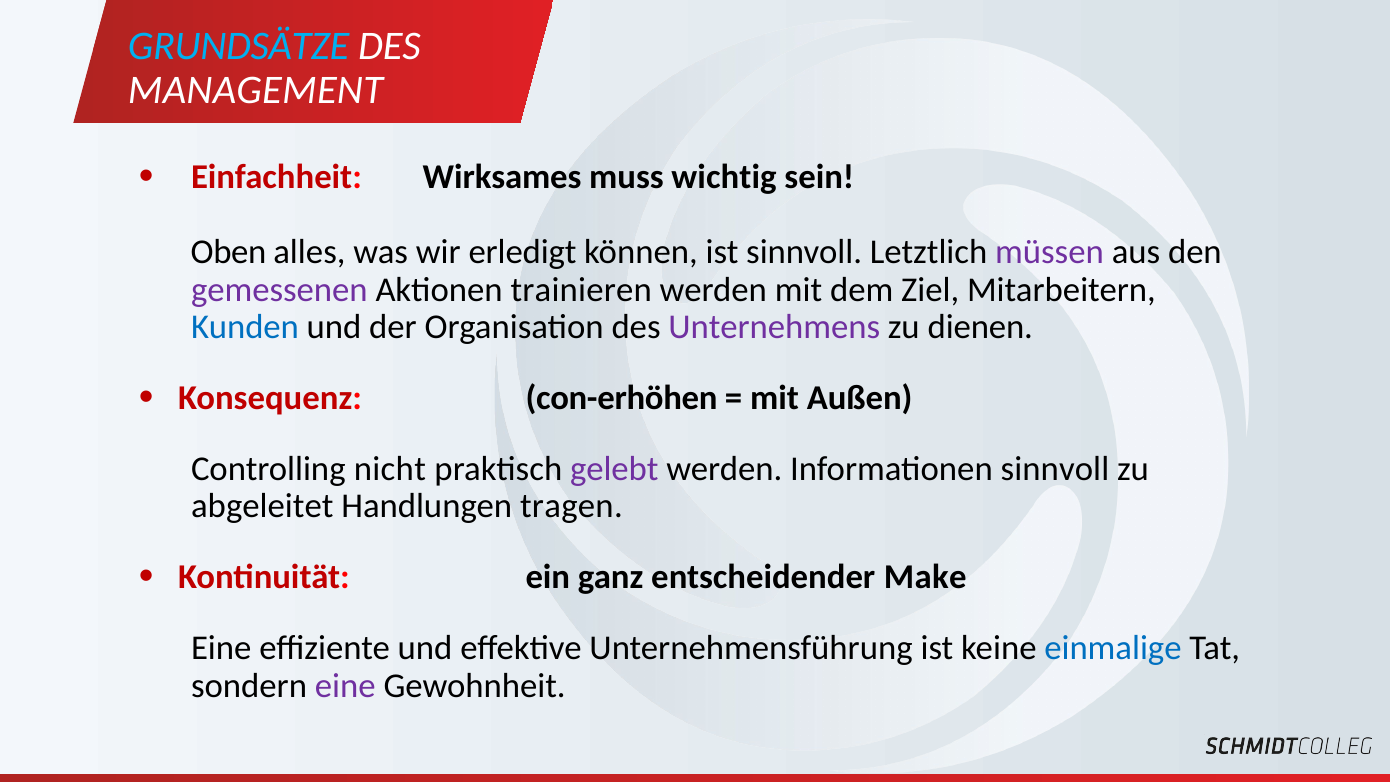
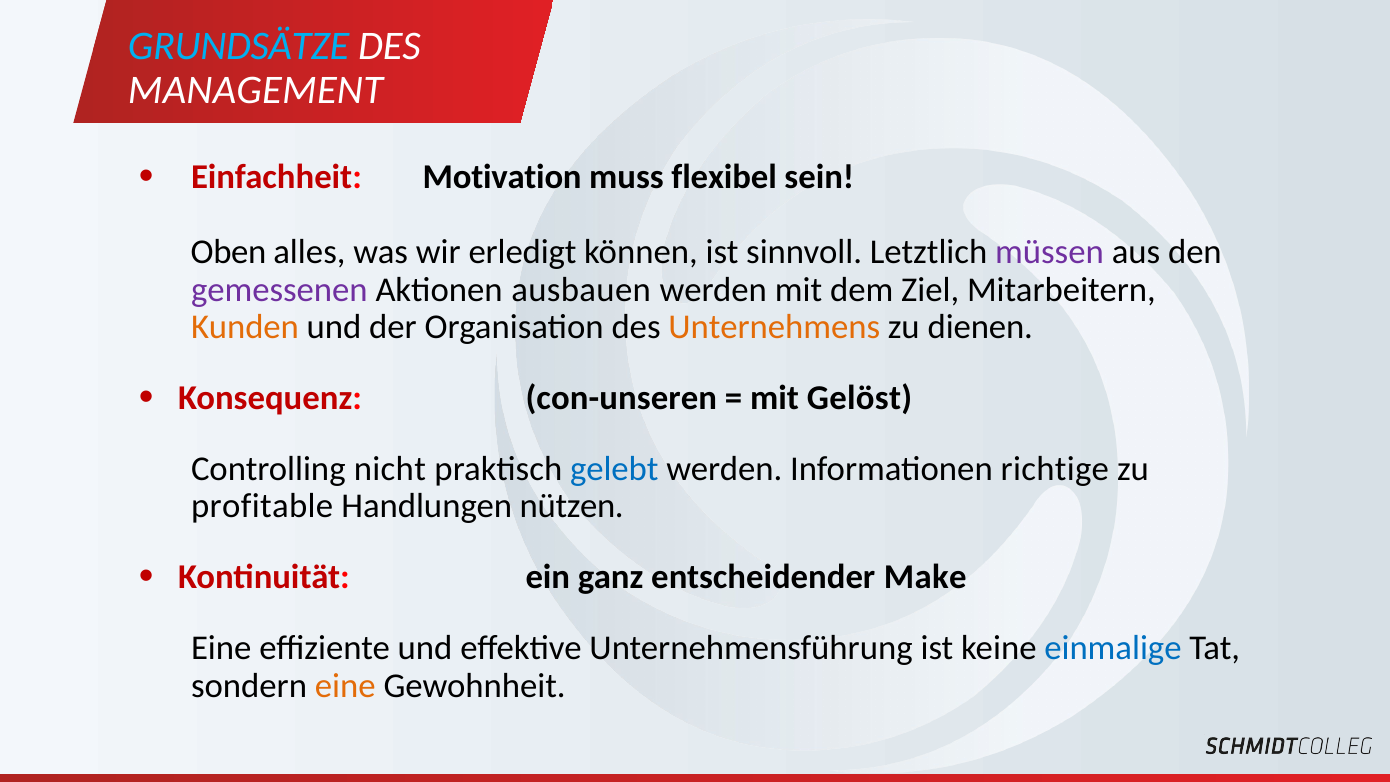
Wirksames: Wirksames -> Motivation
wichtig: wichtig -> flexibel
trainieren: trainieren -> ausbauen
Kunden colour: blue -> orange
Unternehmens colour: purple -> orange
con-erhöhen: con-erhöhen -> con-unseren
Außen: Außen -> Gelöst
gelebt colour: purple -> blue
Informationen sinnvoll: sinnvoll -> richtige
abgeleitet: abgeleitet -> profitable
tragen: tragen -> nützen
eine at (345, 685) colour: purple -> orange
